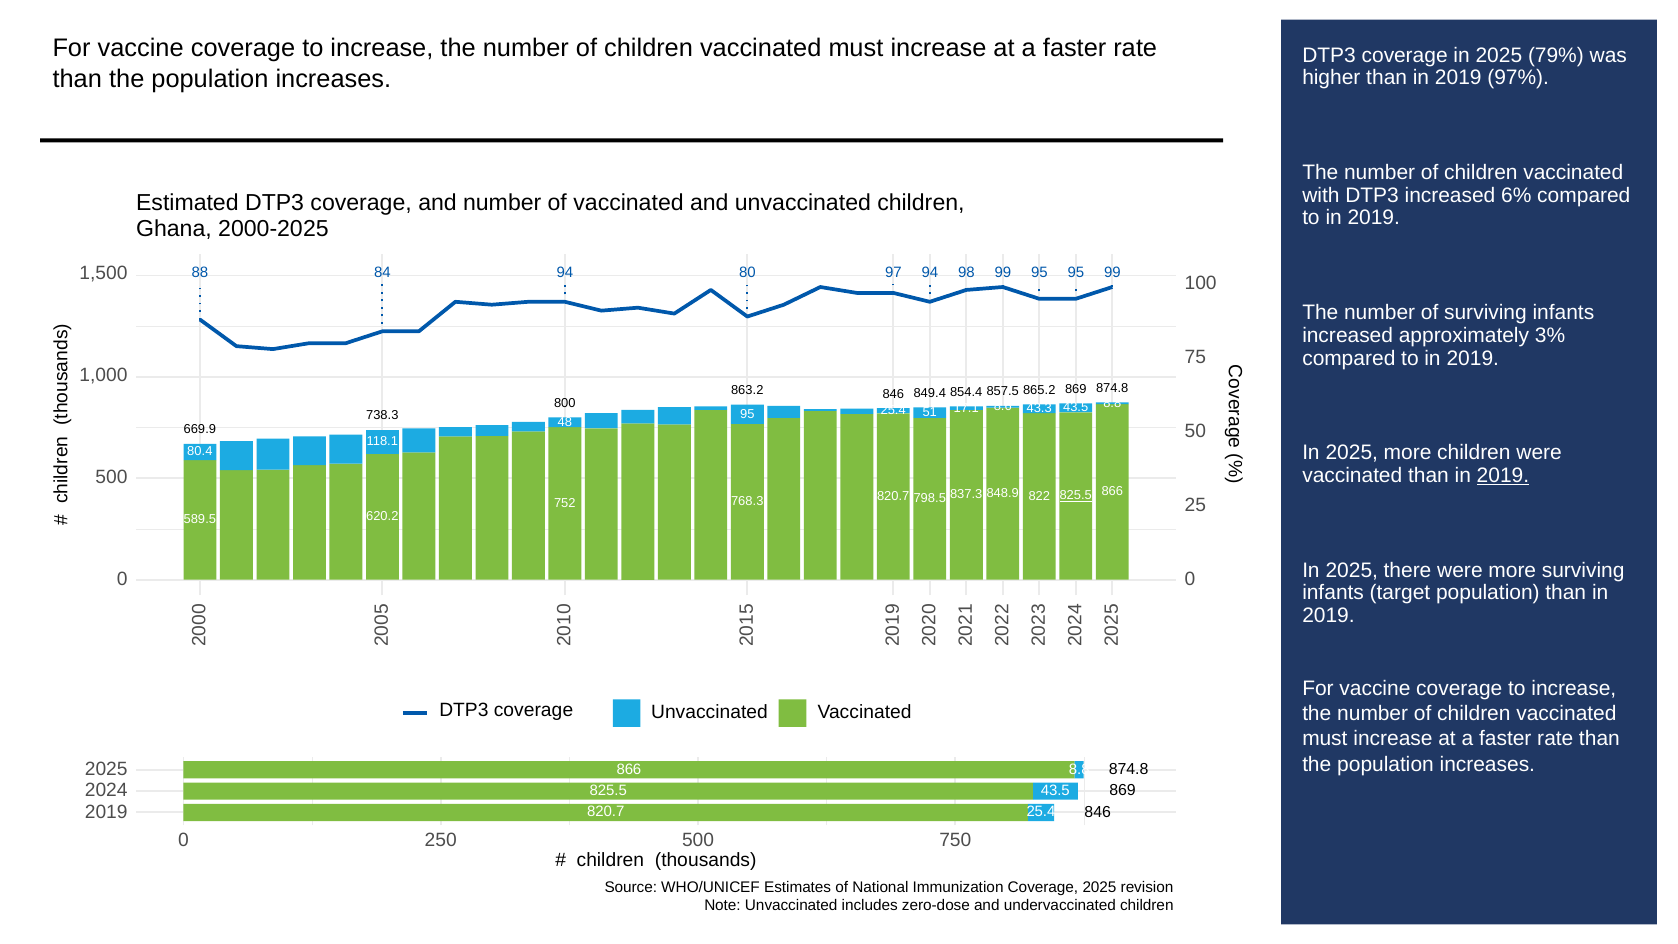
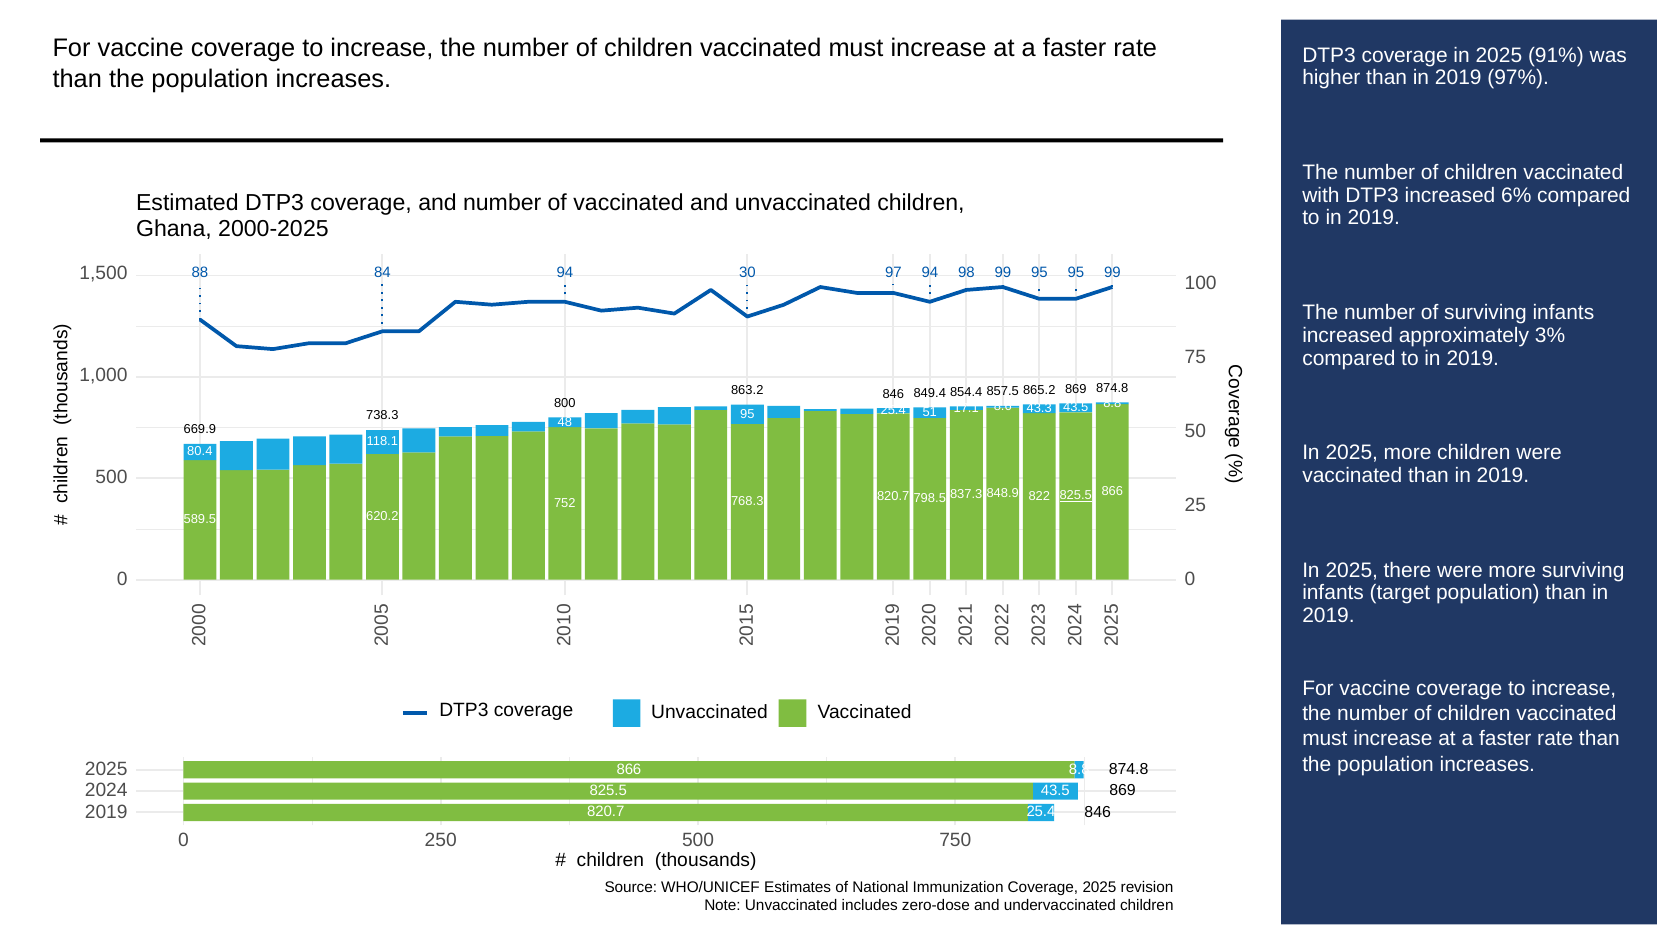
79%: 79% -> 91%
80: 80 -> 30
2019 at (1503, 476) underline: present -> none
